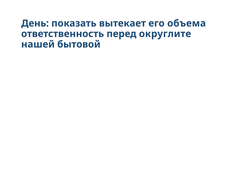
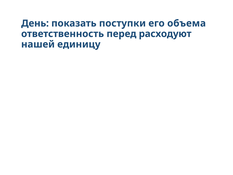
вытекает: вытекает -> поступки
округлите: округлите -> расходуют
бытовой: бытовой -> единицу
